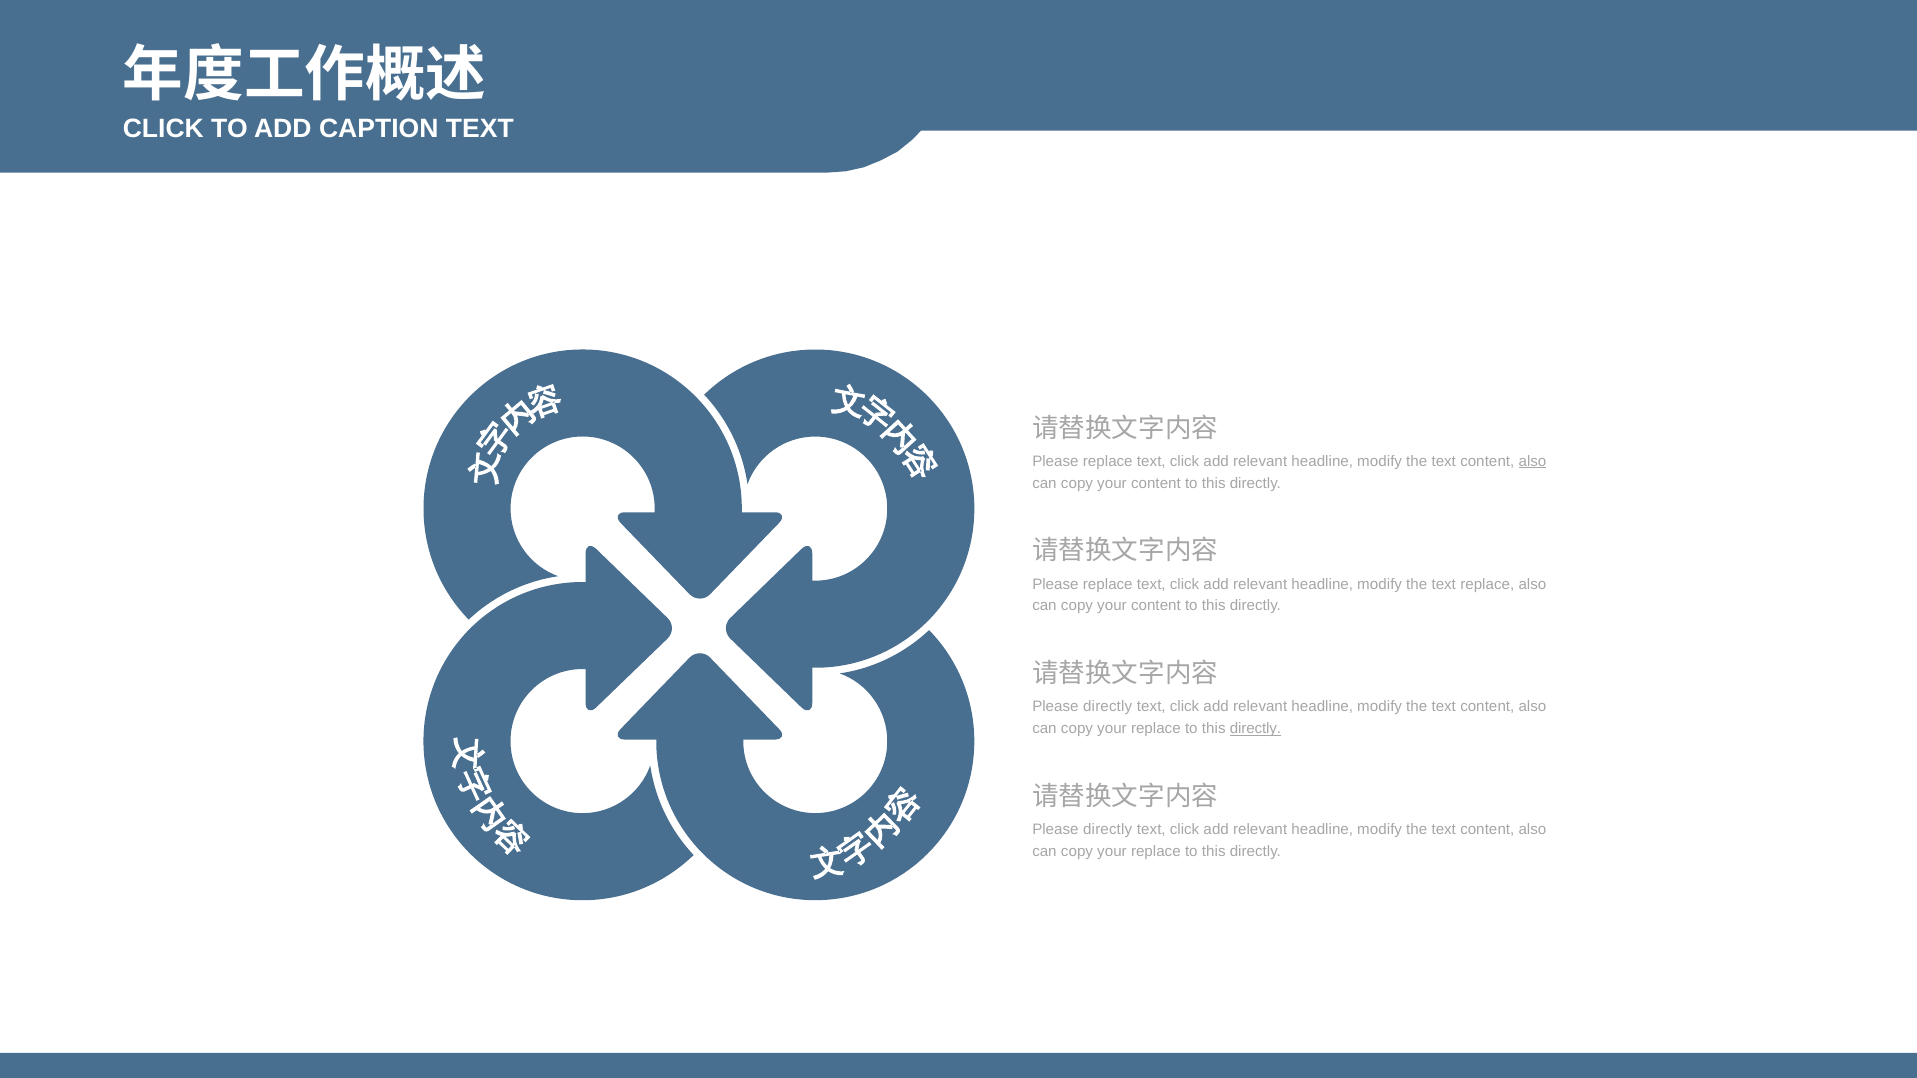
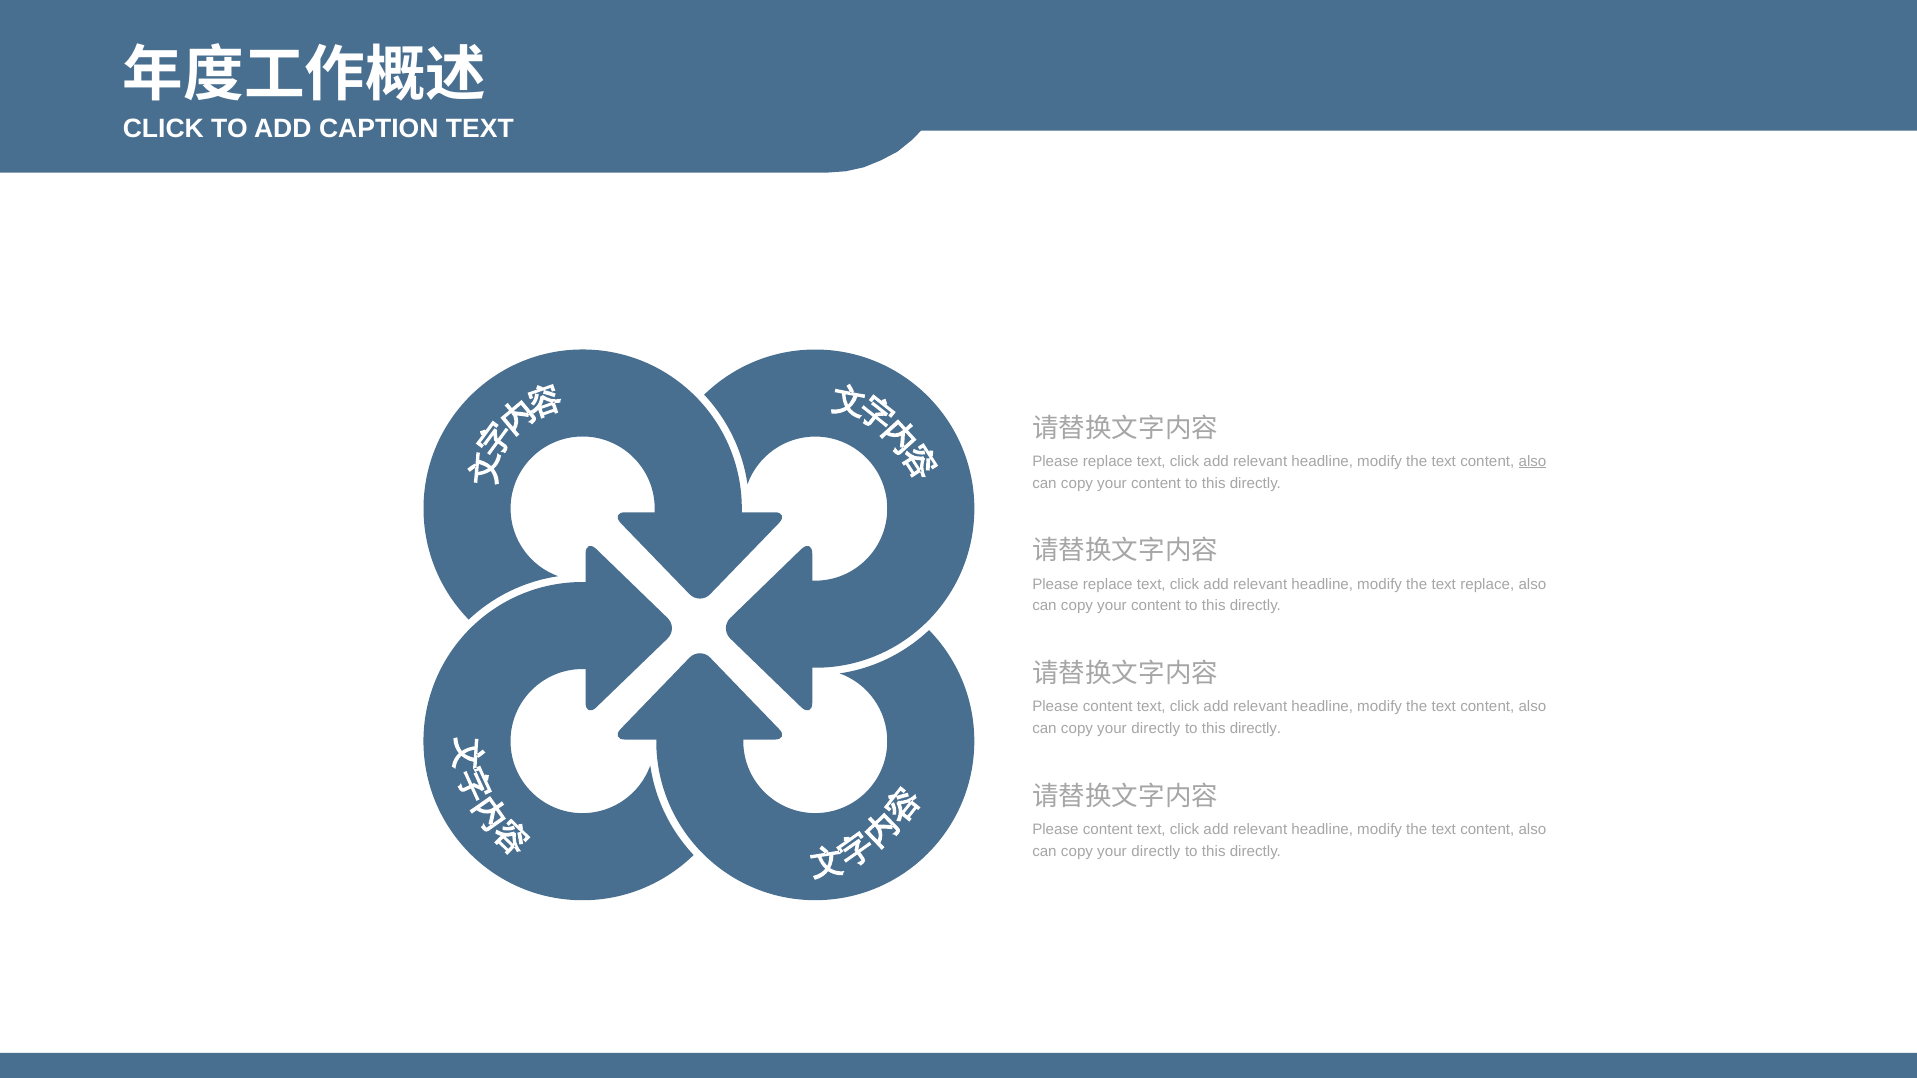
directly at (1108, 707): directly -> content
replace at (1156, 729): replace -> directly
directly at (1255, 729) underline: present -> none
directly at (1108, 830): directly -> content
replace at (1156, 851): replace -> directly
